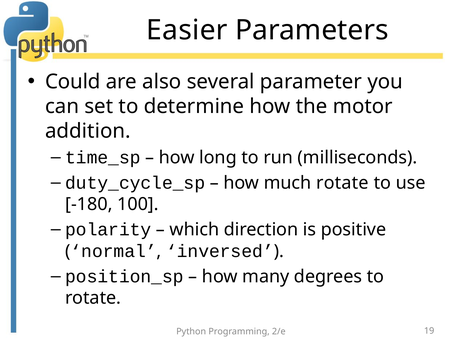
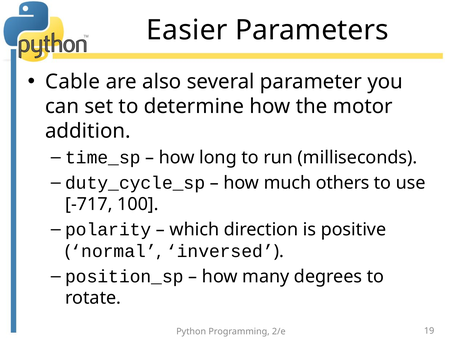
Could: Could -> Cable
much rotate: rotate -> others
-180: -180 -> -717
